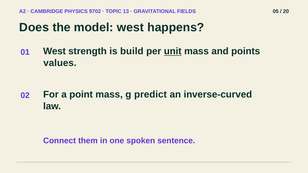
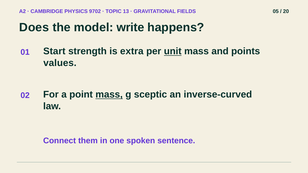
model west: west -> write
01 West: West -> Start
build: build -> extra
mass at (109, 95) underline: none -> present
predict: predict -> sceptic
